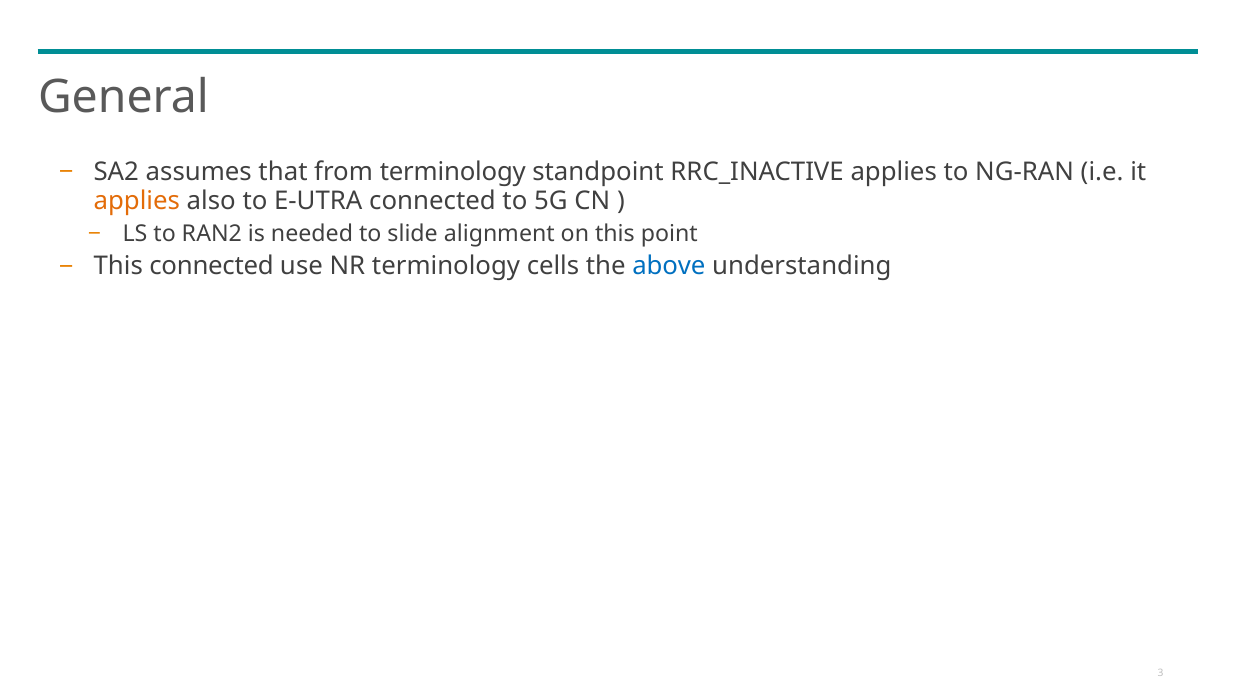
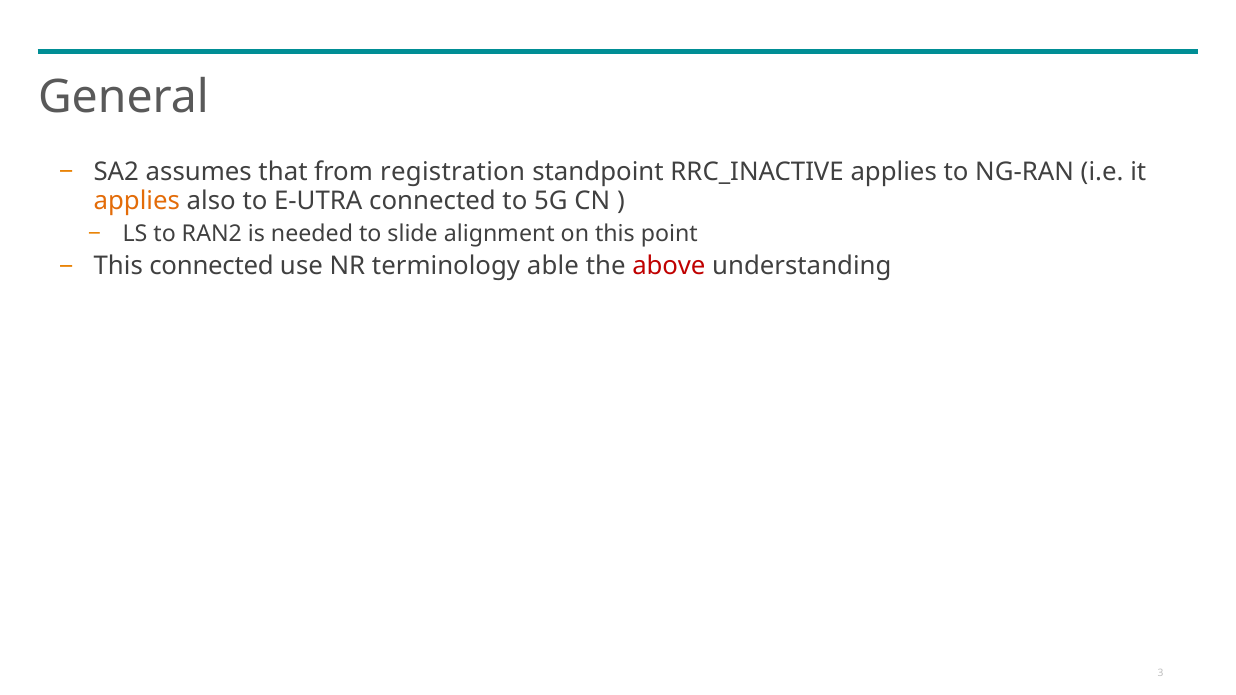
from terminology: terminology -> registration
cells: cells -> able
above colour: blue -> red
